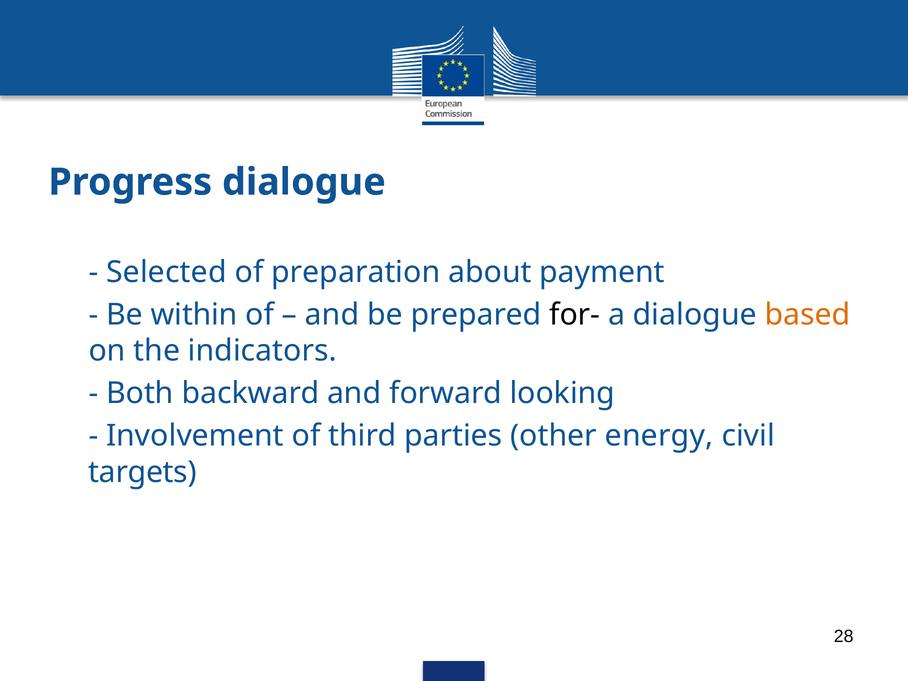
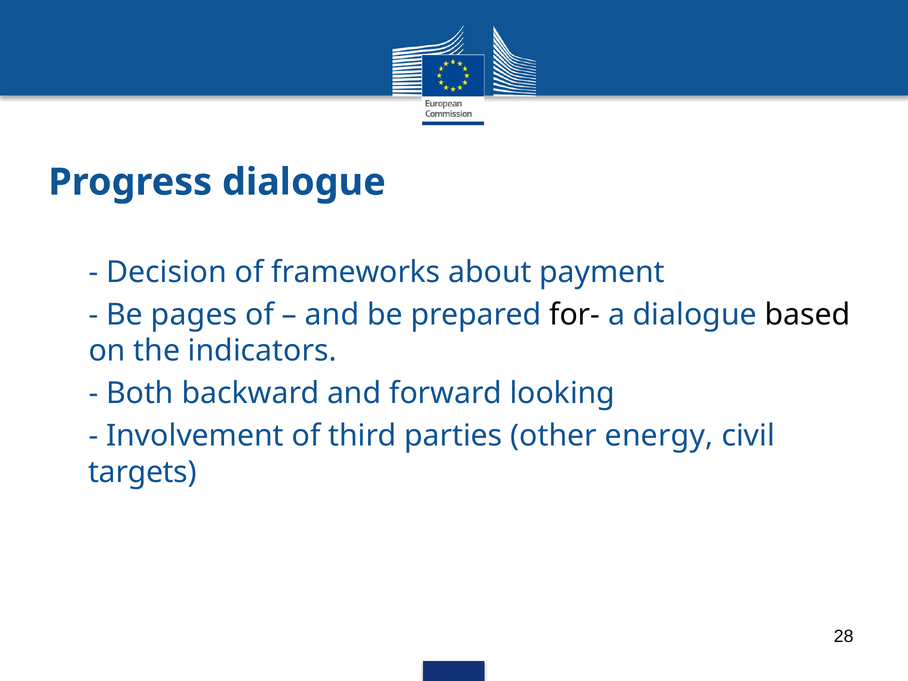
Selected: Selected -> Decision
preparation: preparation -> frameworks
within: within -> pages
based colour: orange -> black
